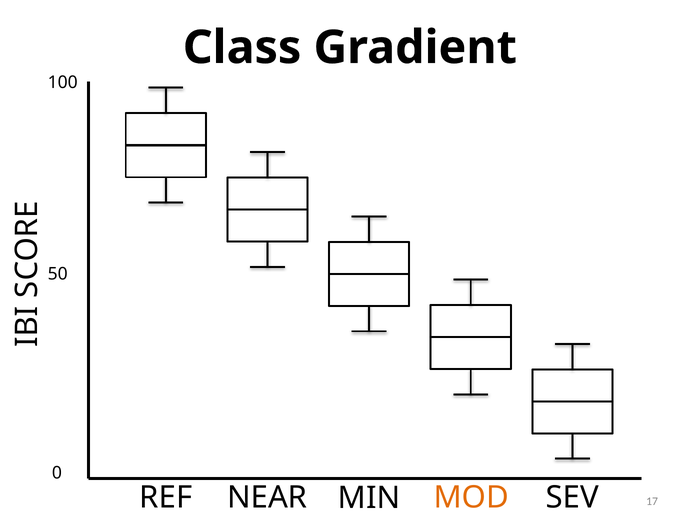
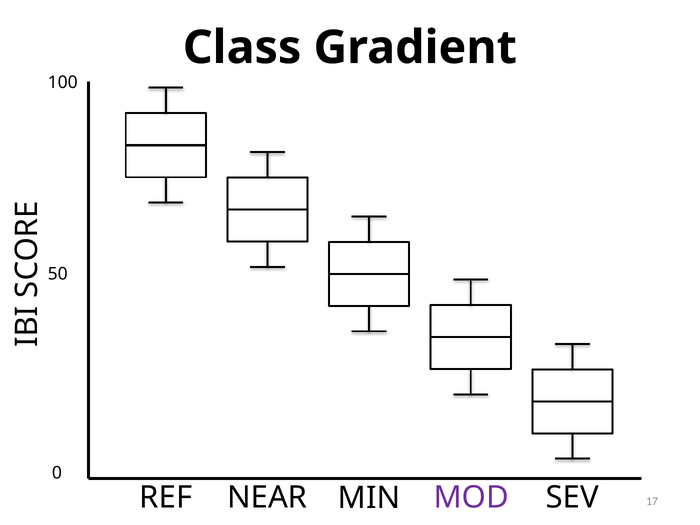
MOD colour: orange -> purple
